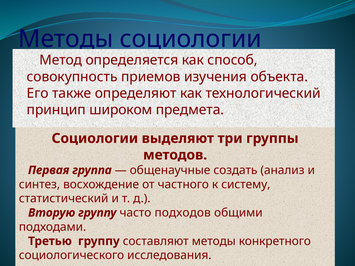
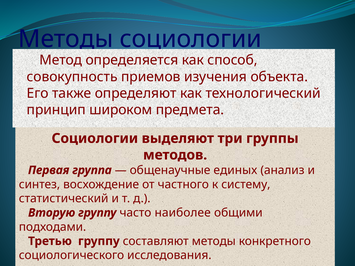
создать: создать -> единых
подходов: подходов -> наиболее
